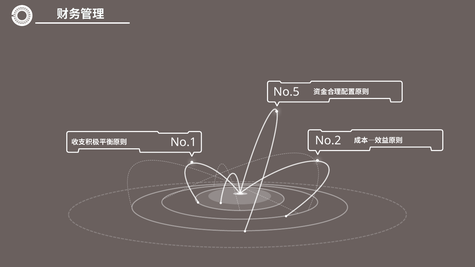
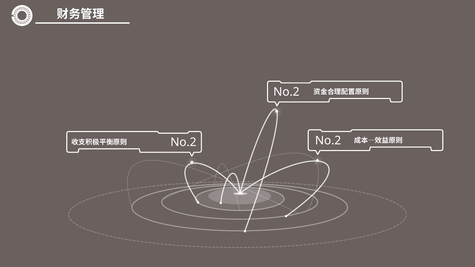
No.5 at (286, 92): No.5 -> No.2
No.1 at (183, 142): No.1 -> No.2
